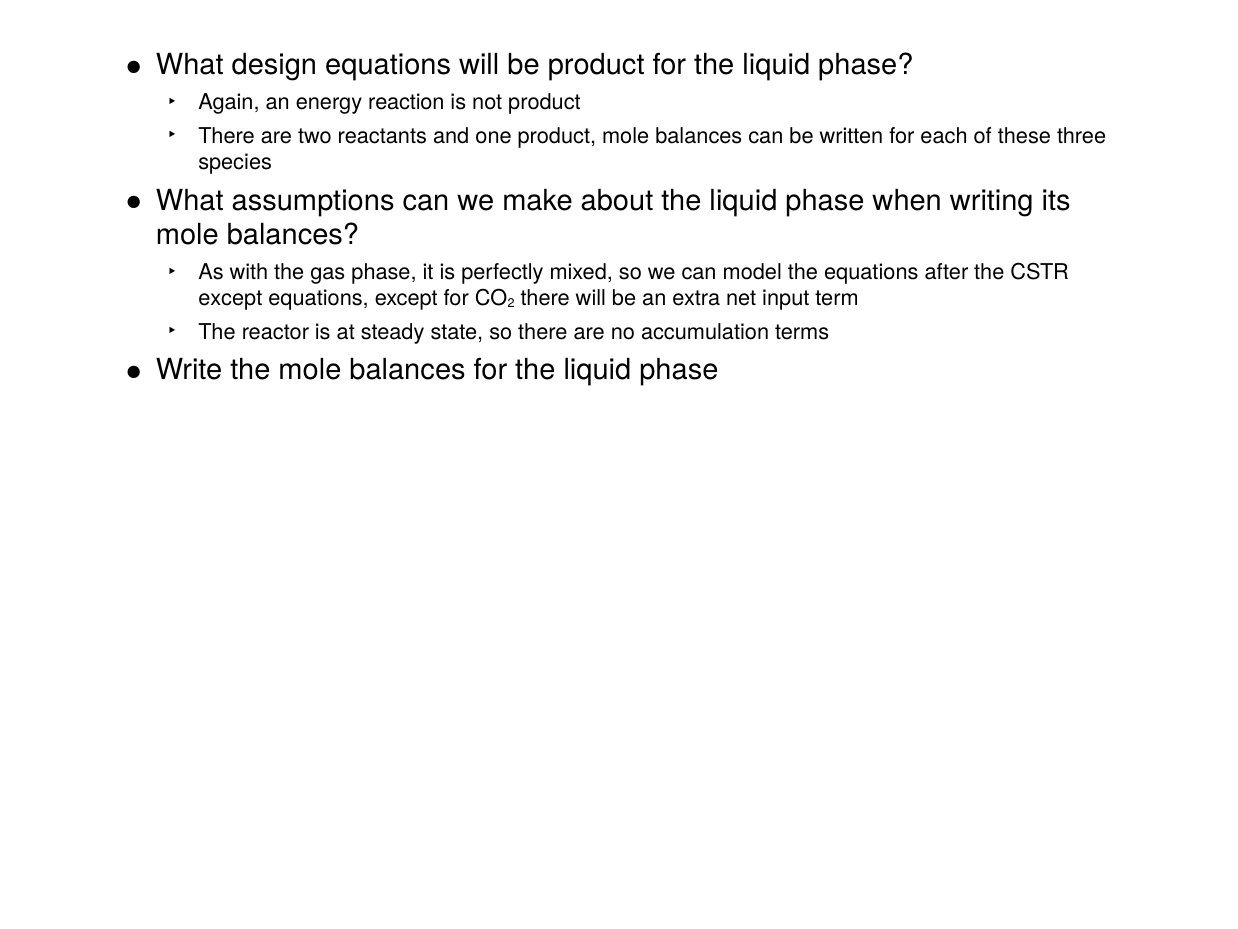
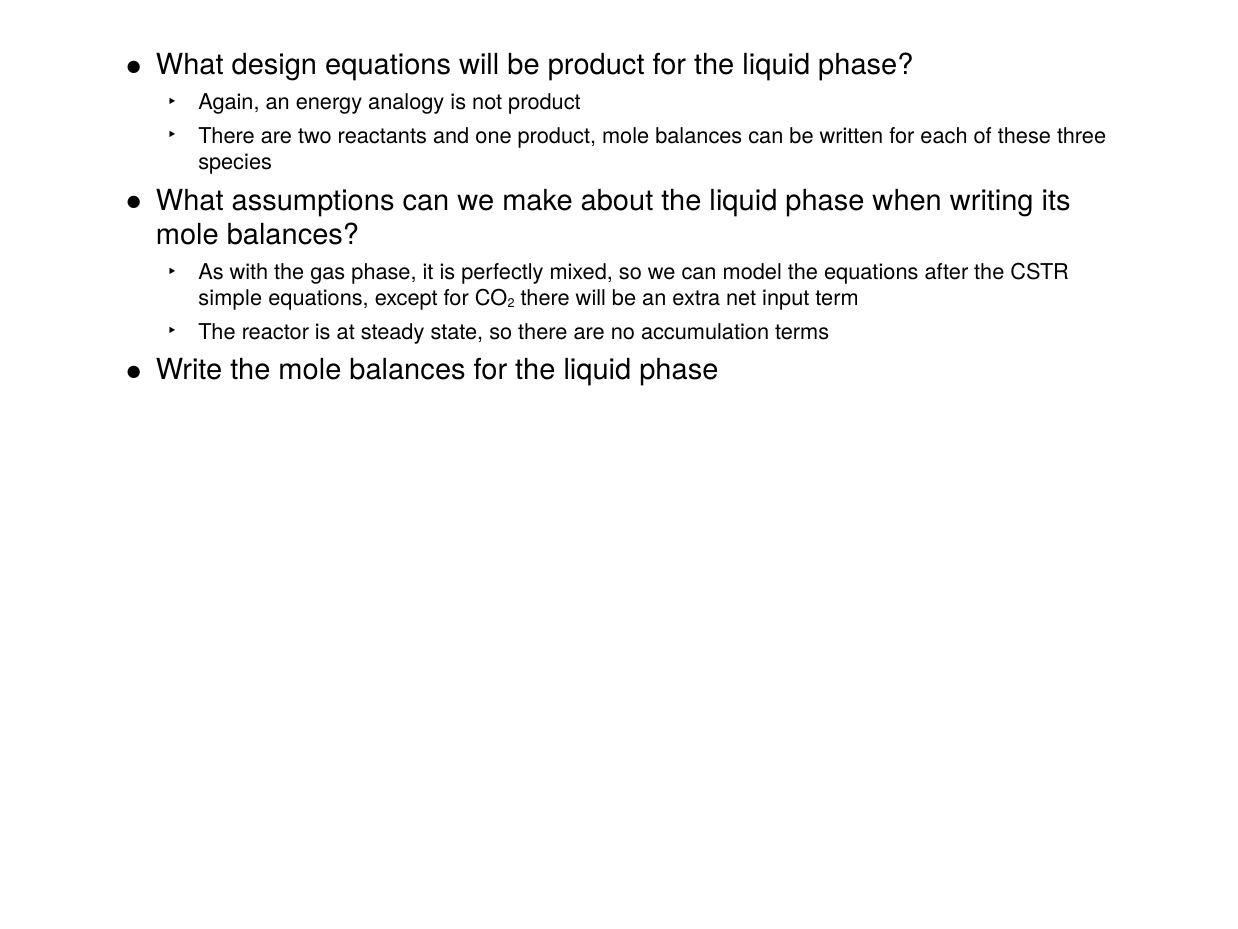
reaction: reaction -> analogy
except at (230, 298): except -> simple
